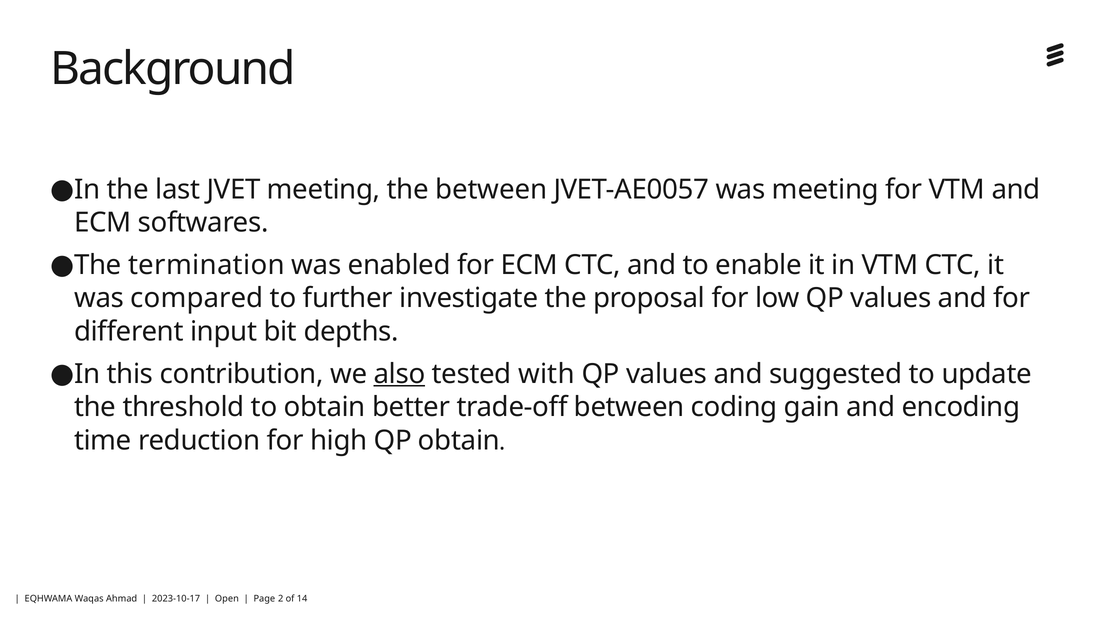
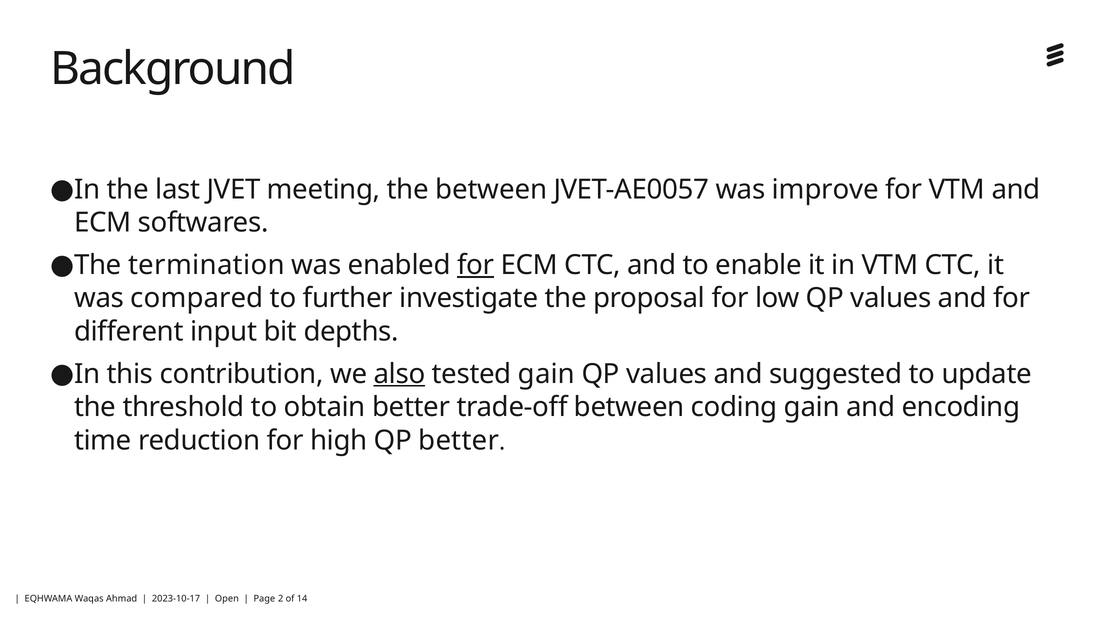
was meeting: meeting -> improve
for at (476, 265) underline: none -> present
tested with: with -> gain
QP obtain: obtain -> better
